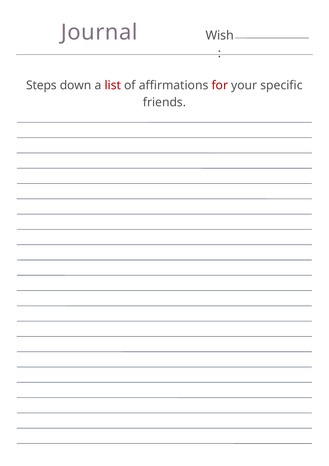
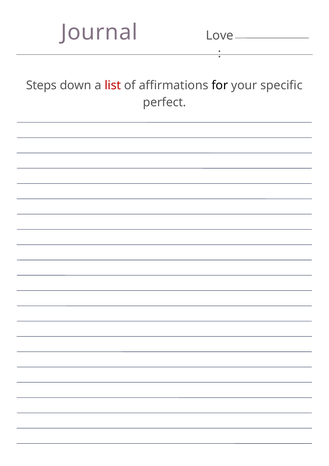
Wish: Wish -> Love
for colour: red -> black
friends: friends -> perfect
